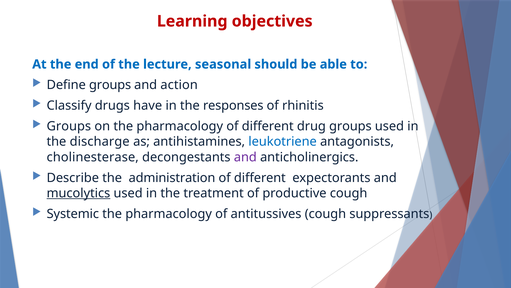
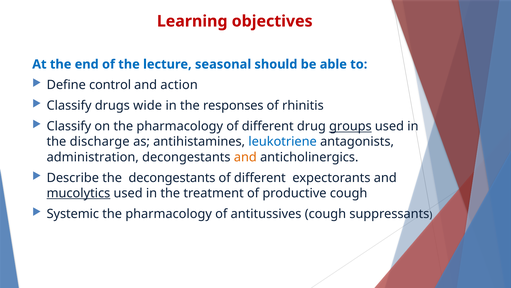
Define groups: groups -> control
have: have -> wide
Groups at (69, 126): Groups -> Classify
groups at (350, 126) underline: none -> present
cholinesterase: cholinesterase -> administration
and at (245, 157) colour: purple -> orange
the administration: administration -> decongestants
